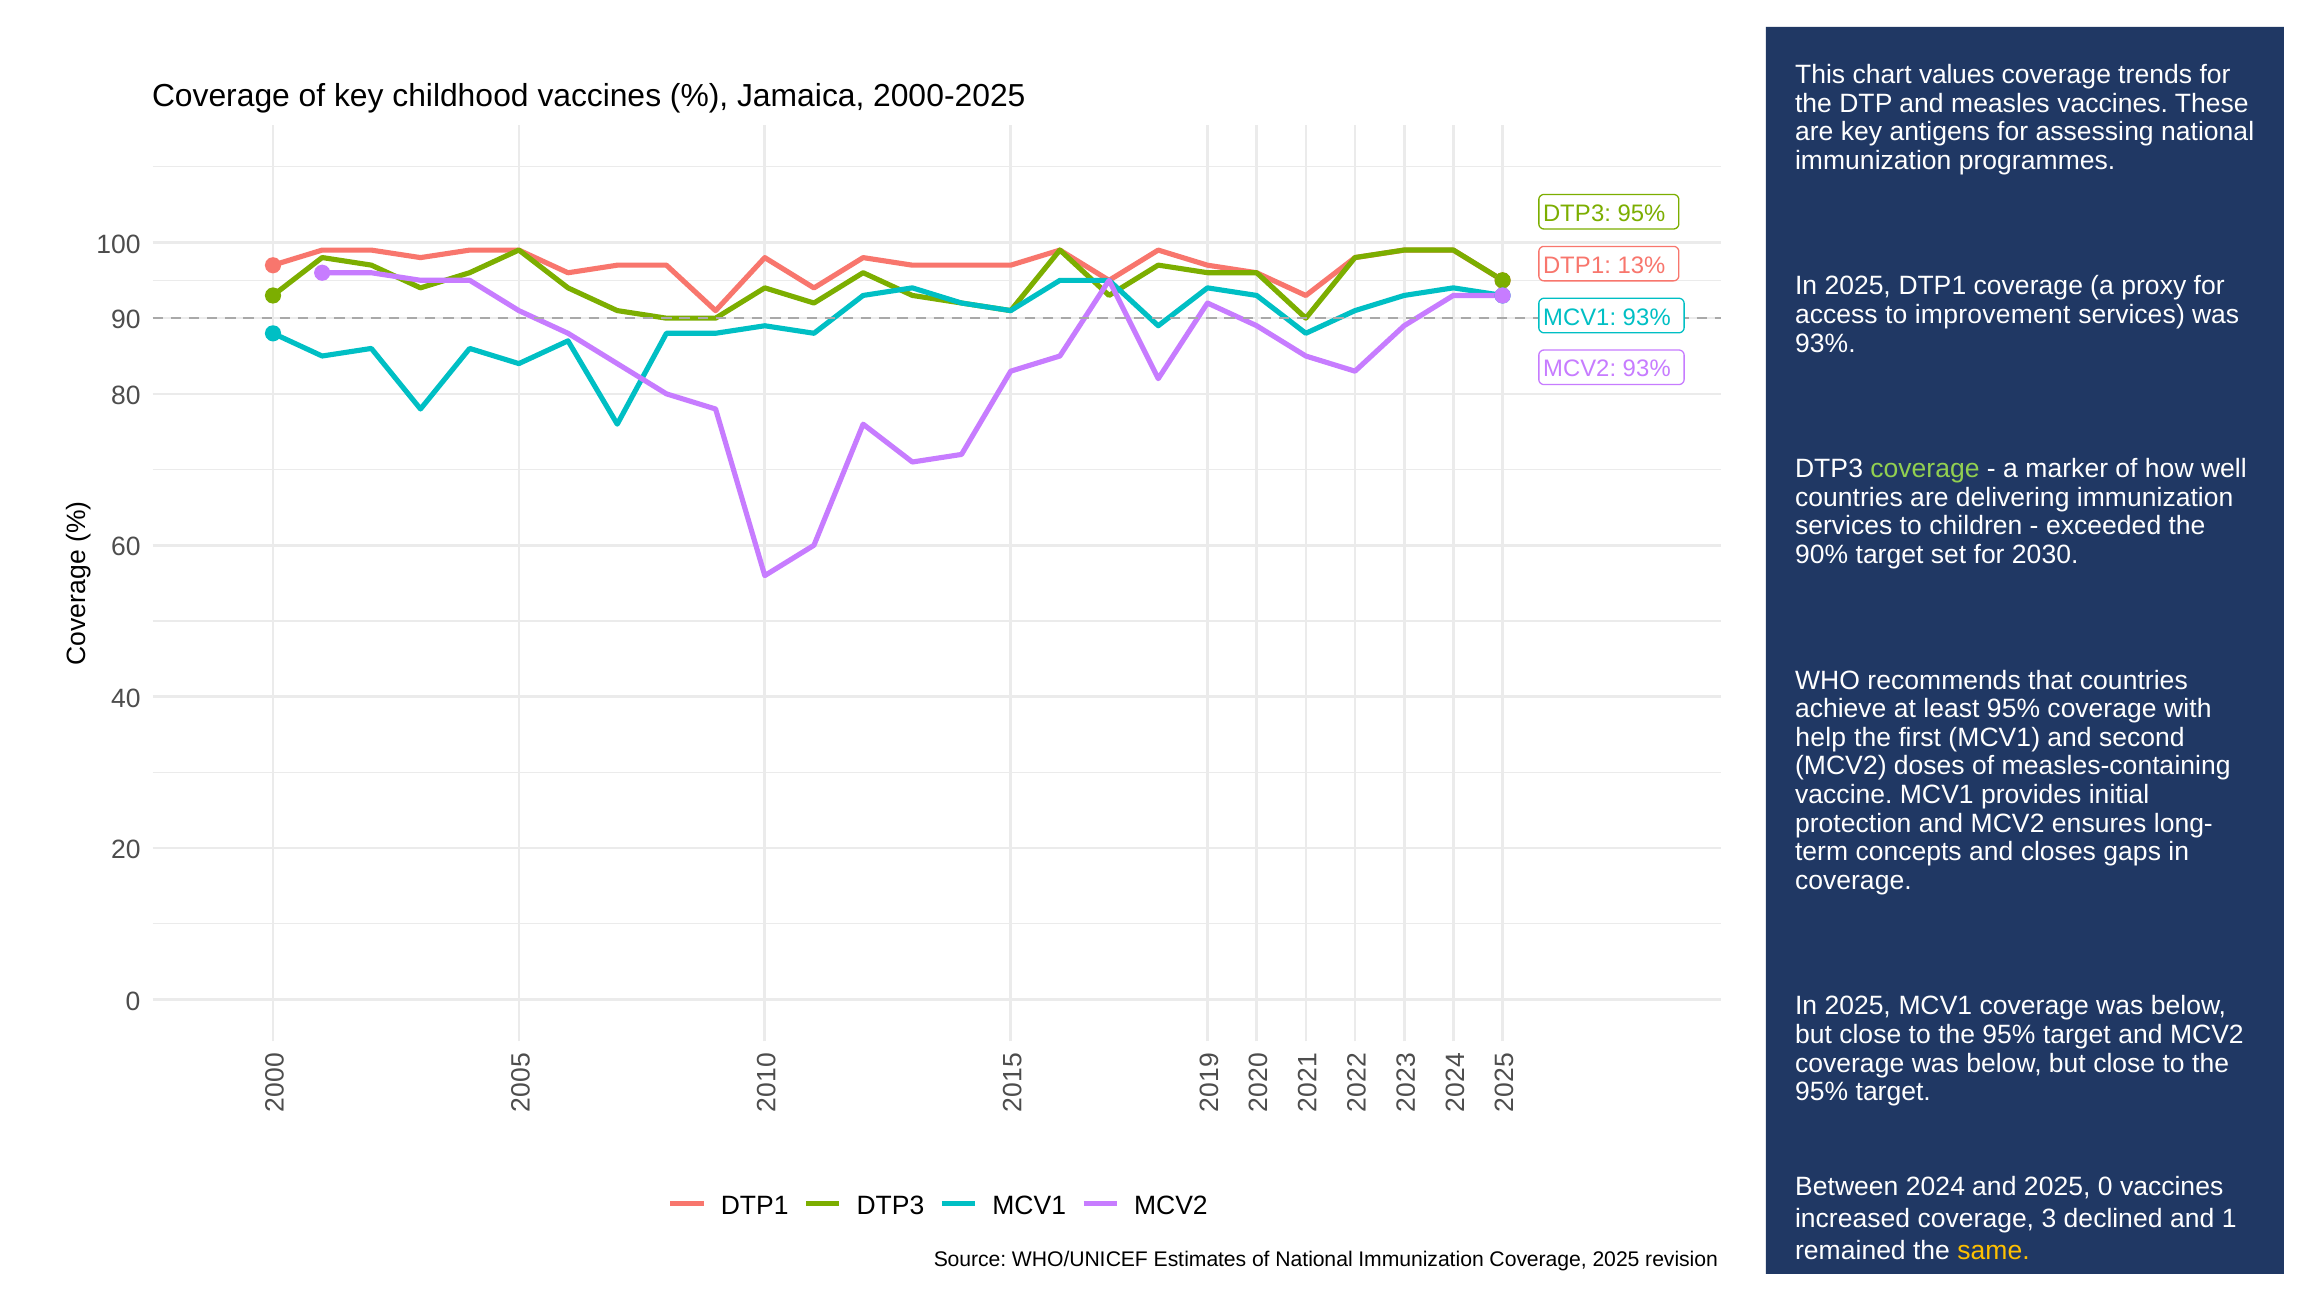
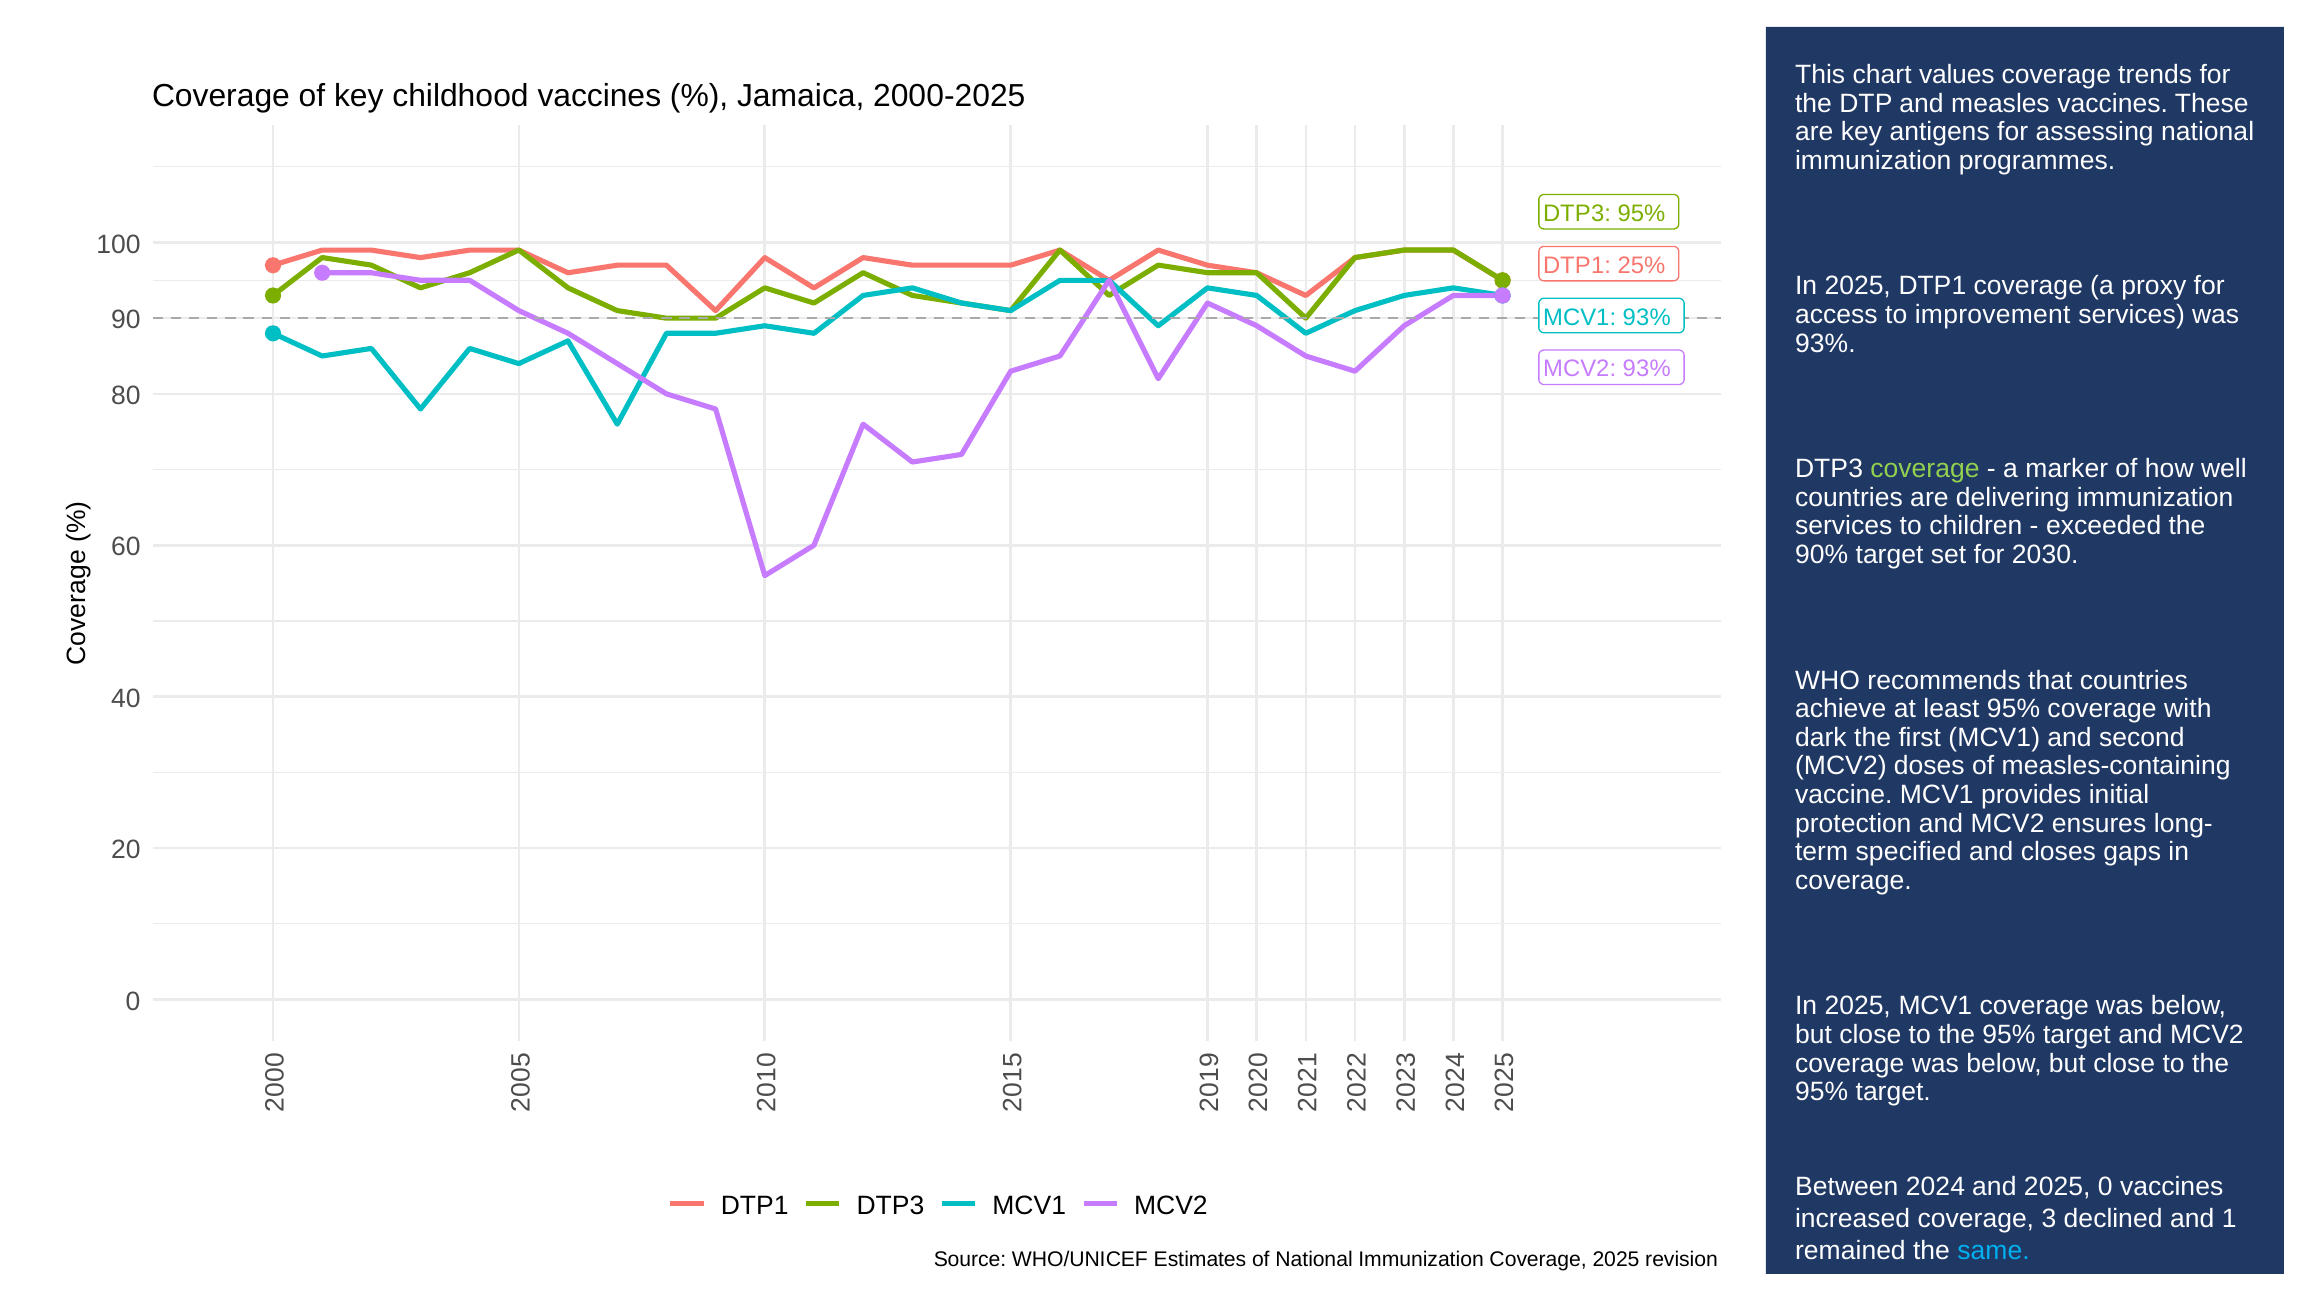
13%: 13% -> 25%
help: help -> dark
concepts: concepts -> specified
same colour: yellow -> light blue
